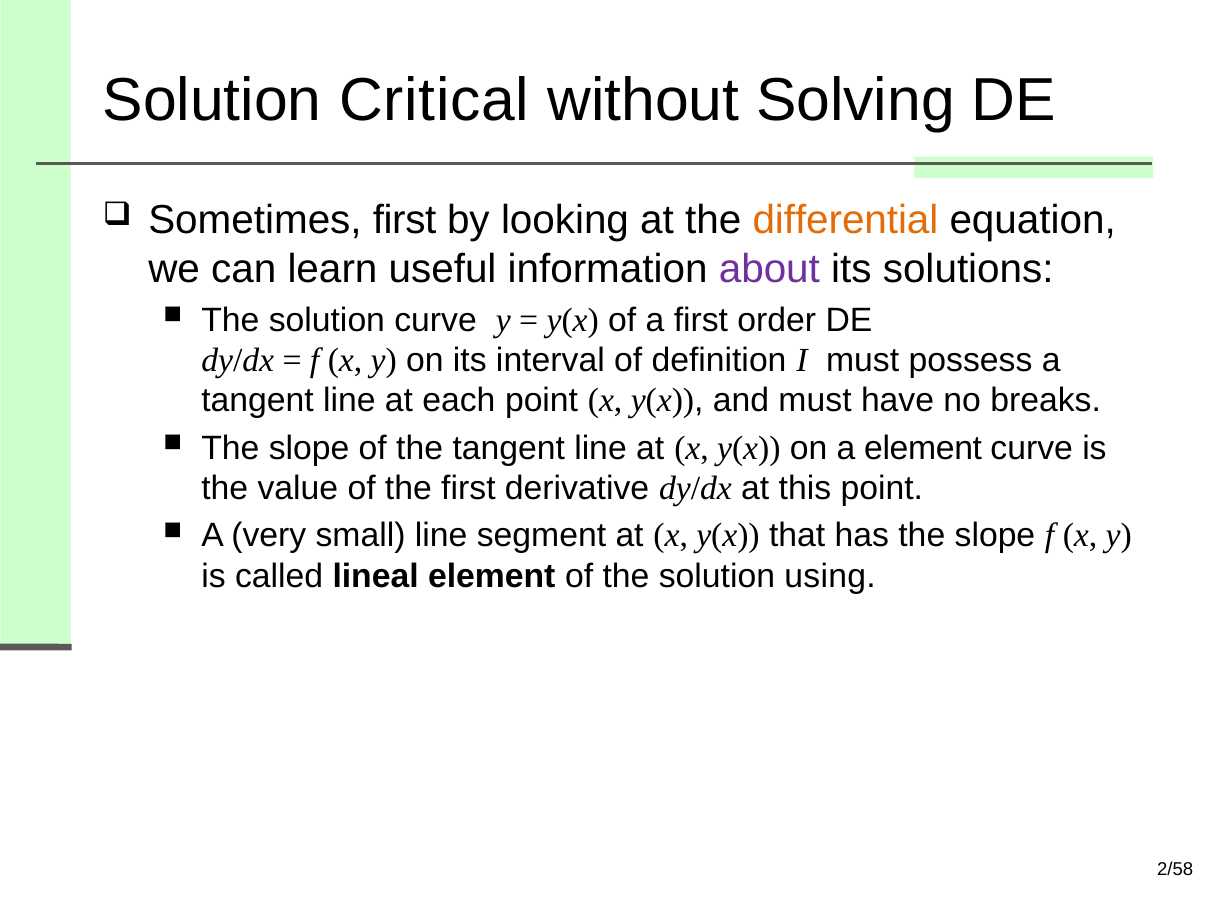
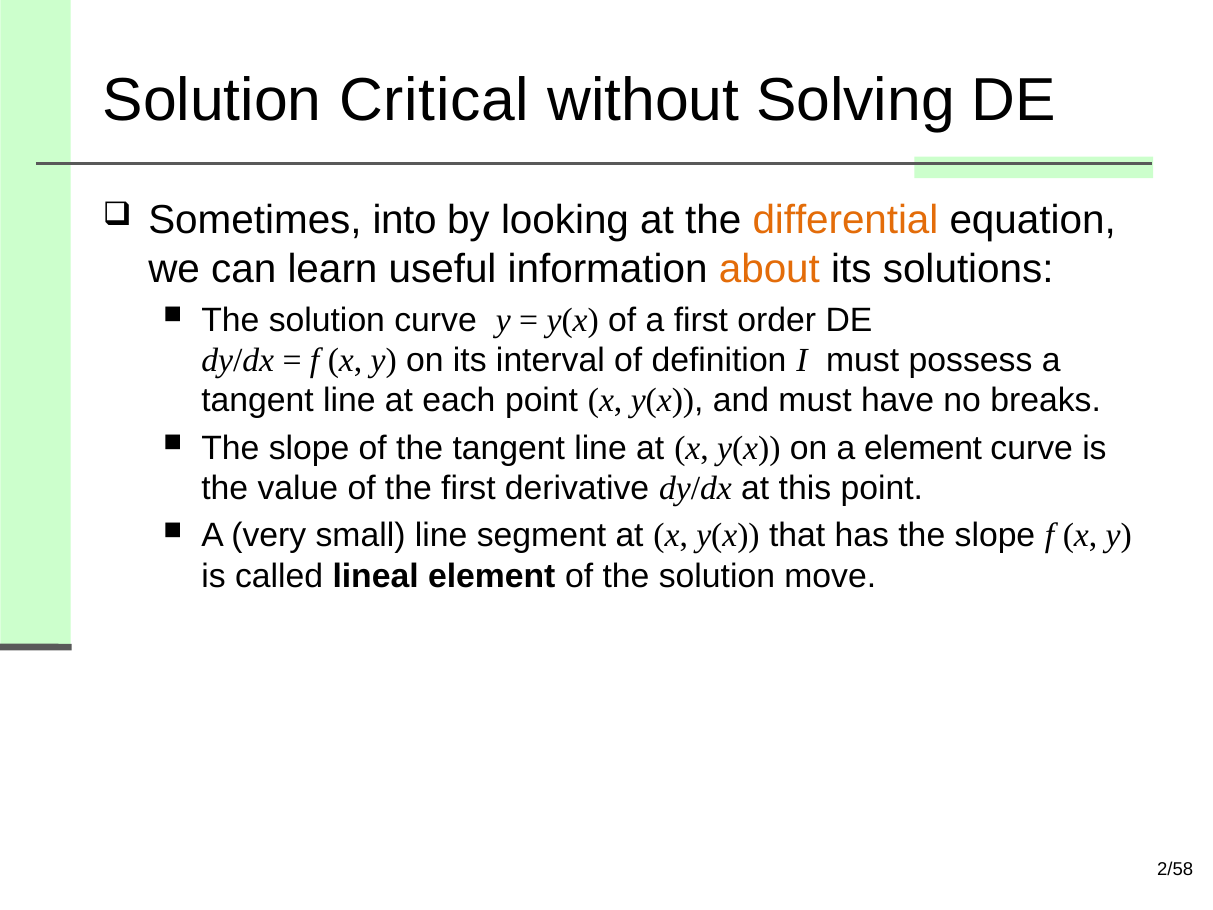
Sometimes first: first -> into
about colour: purple -> orange
using: using -> move
